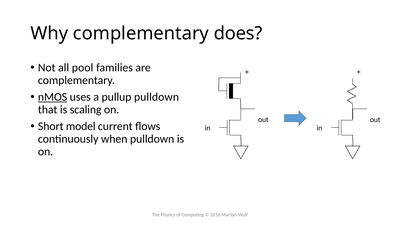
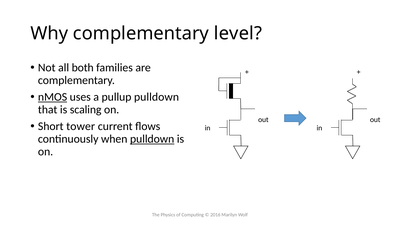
does: does -> level
pool: pool -> both
model: model -> tower
pulldown at (152, 139) underline: none -> present
